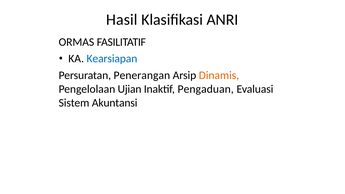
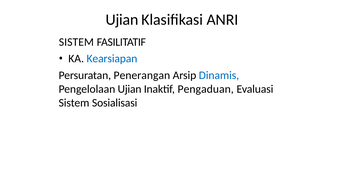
Hasil at (122, 20): Hasil -> Ujian
ORMAS at (76, 42): ORMAS -> SISTEM
Dinamis colour: orange -> blue
Akuntansi: Akuntansi -> Sosialisasi
